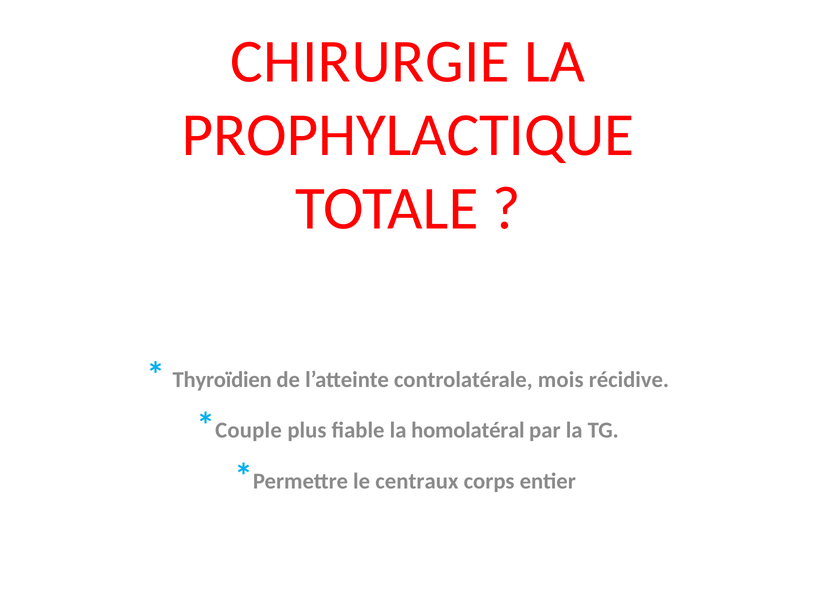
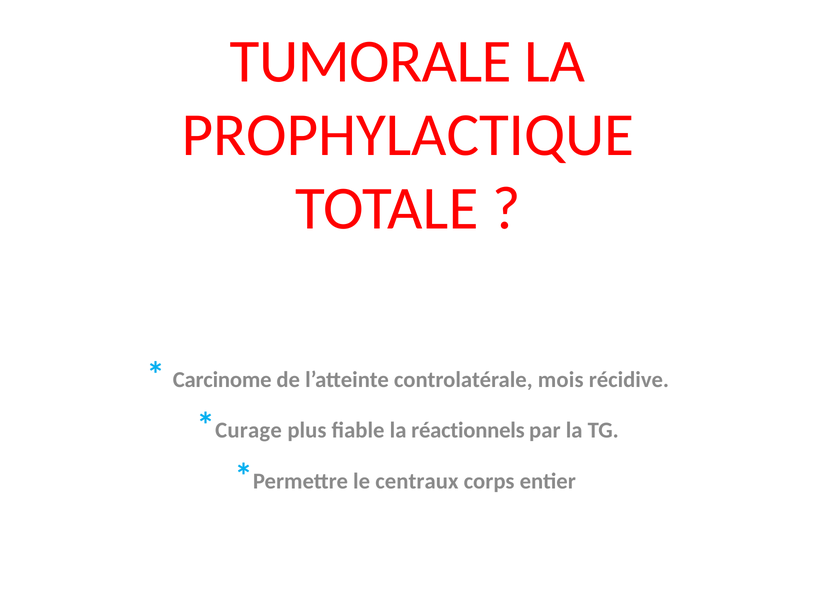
CHIRURGIE: CHIRURGIE -> TUMORALE
Thyroïdien: Thyroïdien -> Carcinome
Couple: Couple -> Curage
homolatéral: homolatéral -> réactionnels
